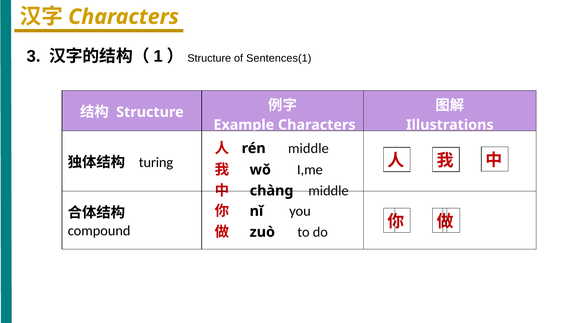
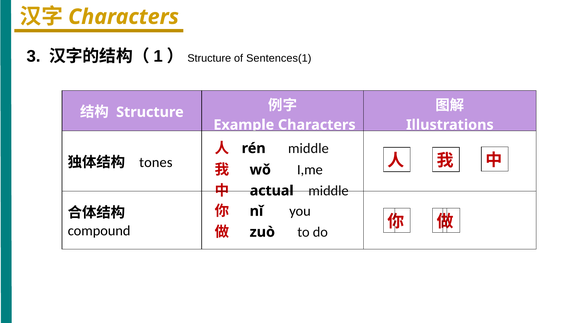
turing: turing -> tones
chàng: chàng -> actual
